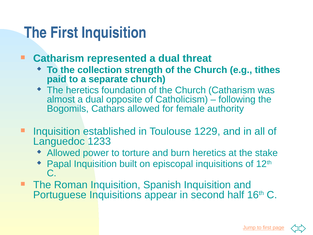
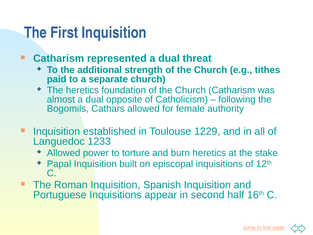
collection: collection -> additional
